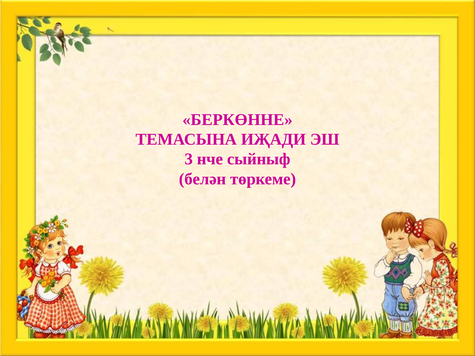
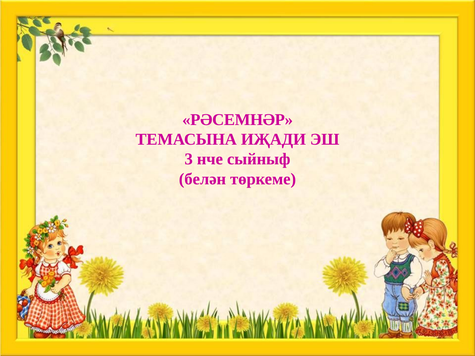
БЕРКӨННЕ: БЕРКӨННЕ -> РӘСЕМНӘР
